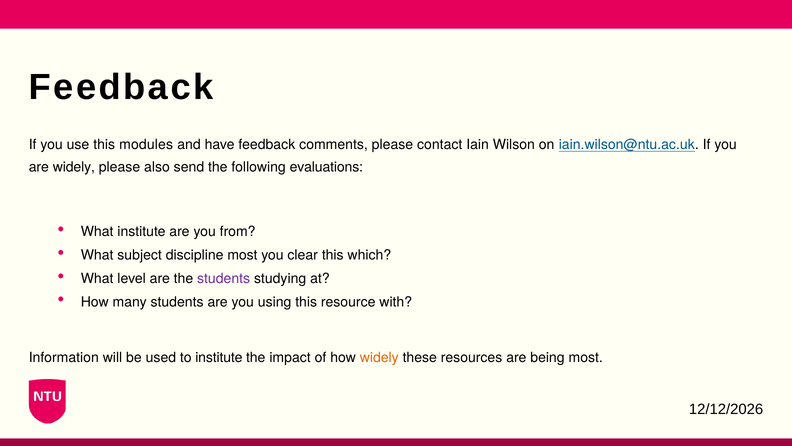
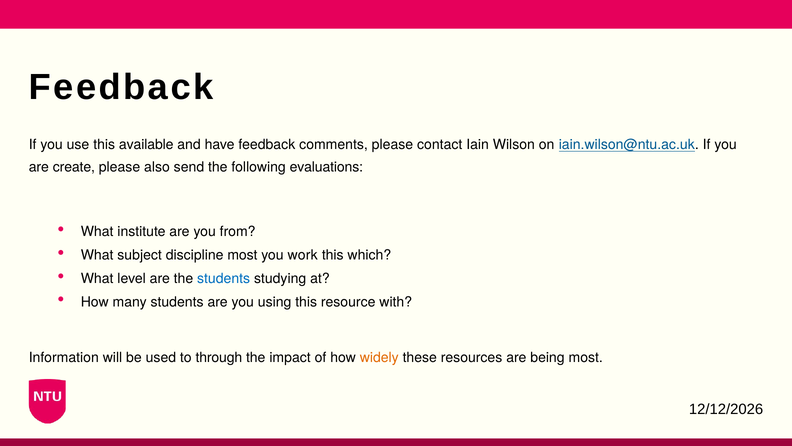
modules: modules -> available
are widely: widely -> create
clear: clear -> work
students at (224, 278) colour: purple -> blue
to institute: institute -> through
